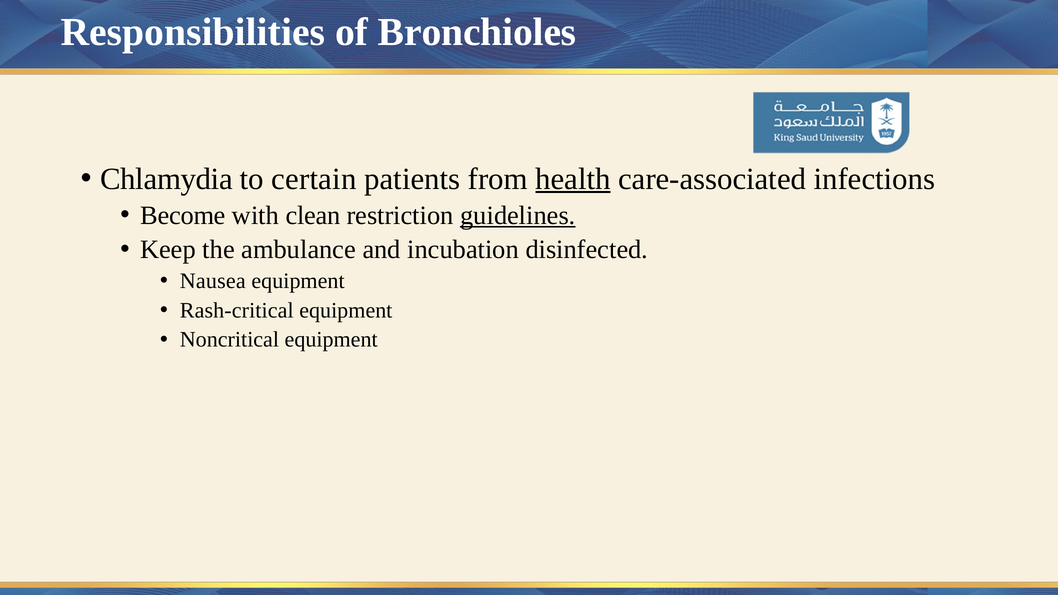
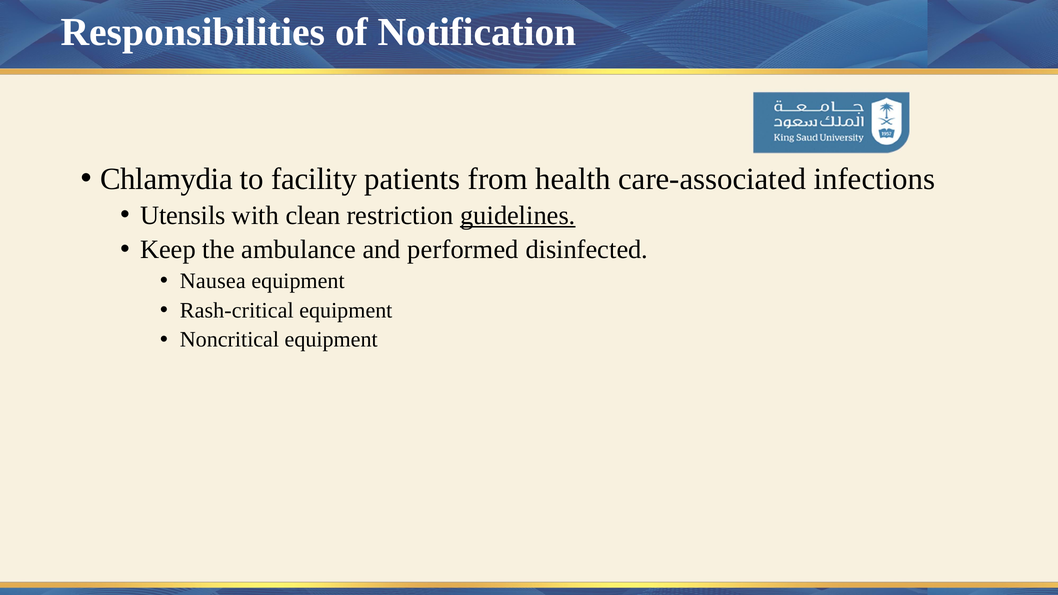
Bronchioles: Bronchioles -> Notification
certain: certain -> facility
health underline: present -> none
Become: Become -> Utensils
incubation: incubation -> performed
